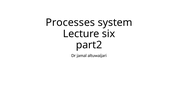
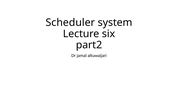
Processes: Processes -> Scheduler
